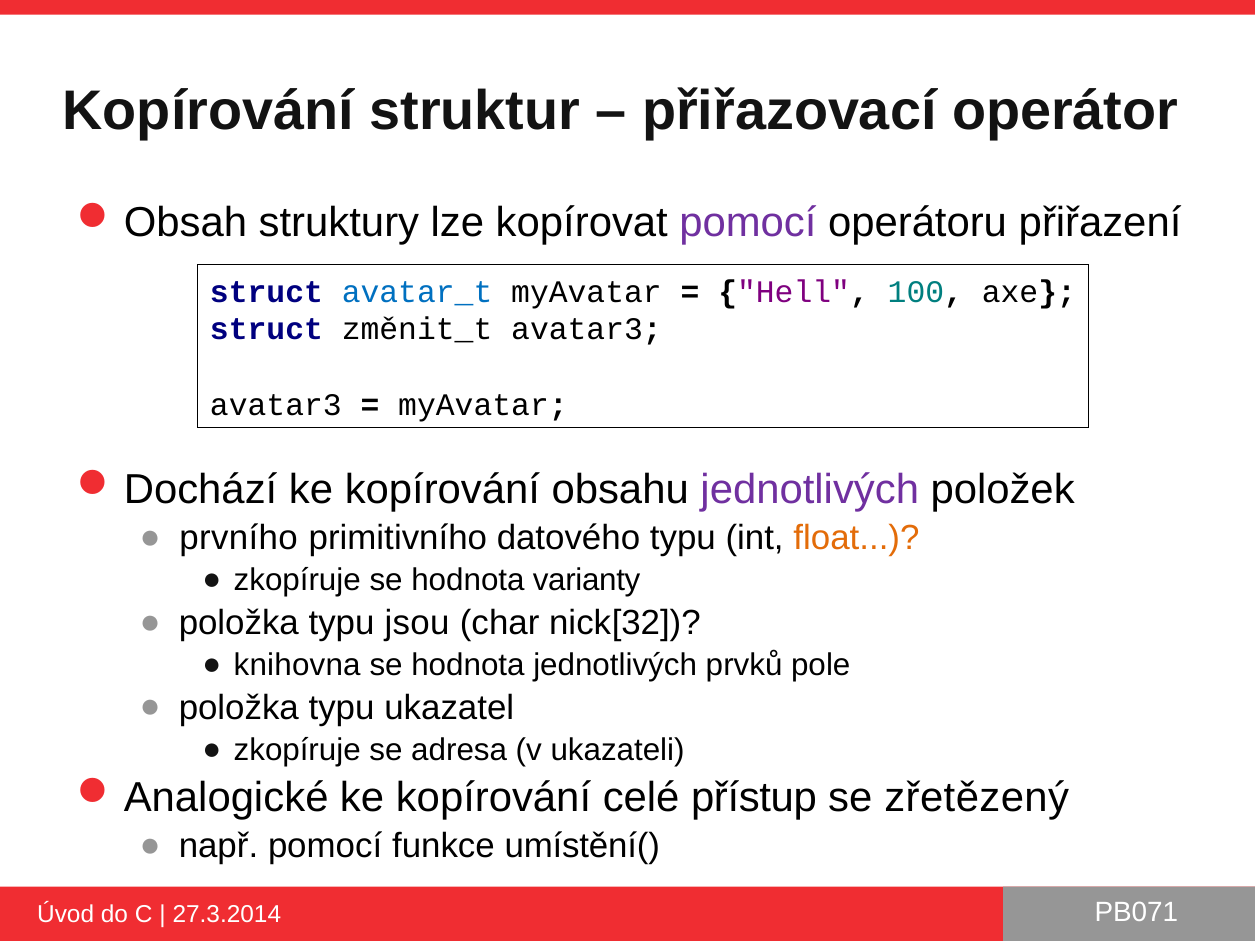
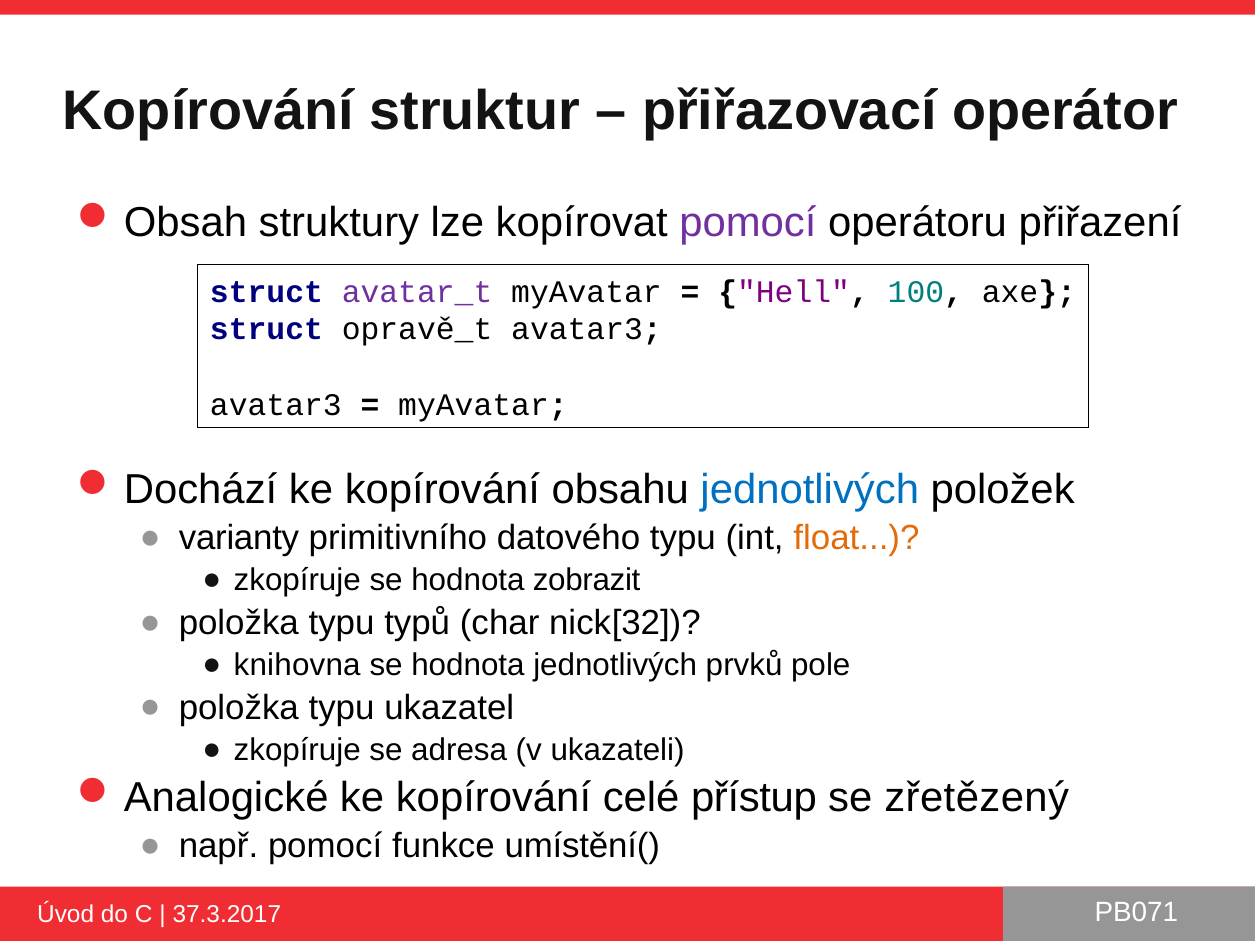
avatar_t colour: blue -> purple
změnit_t: změnit_t -> opravě_t
jednotlivých at (810, 490) colour: purple -> blue
prvního: prvního -> varianty
varianty: varianty -> zobrazit
jsou: jsou -> typů
27.3.2014: 27.3.2014 -> 37.3.2017
